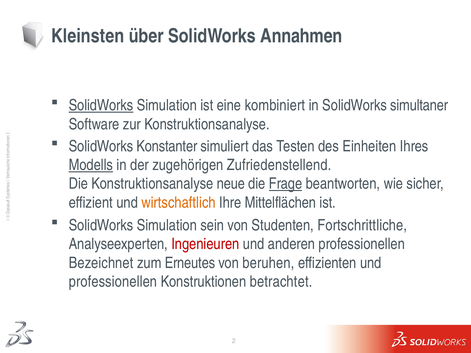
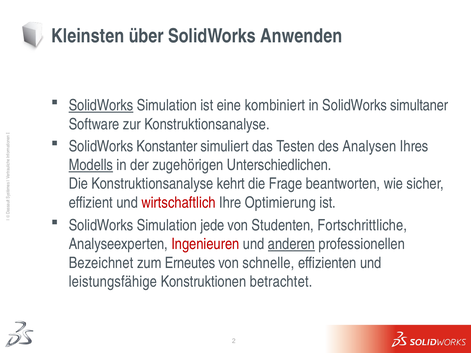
Annahmen: Annahmen -> Anwenden
Einheiten: Einheiten -> Analysen
Zufriedenstellend: Zufriedenstellend -> Unterschiedlichen
neue: neue -> kehrt
Frage underline: present -> none
wirtschaftlich colour: orange -> red
Mittelflächen: Mittelflächen -> Optimierung
sein: sein -> jede
anderen underline: none -> present
beruhen: beruhen -> schnelle
professionellen at (113, 282): professionellen -> leistungsfähige
